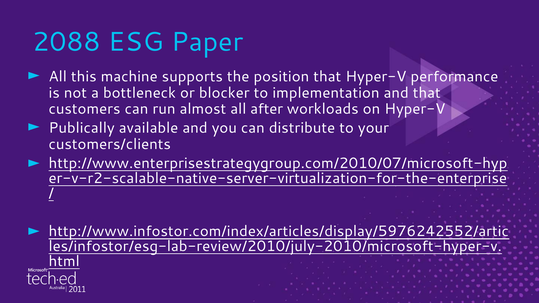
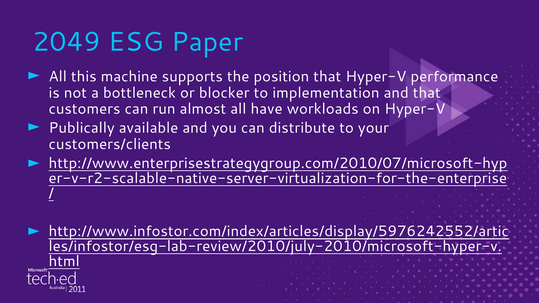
2088: 2088 -> 2049
after: after -> have
